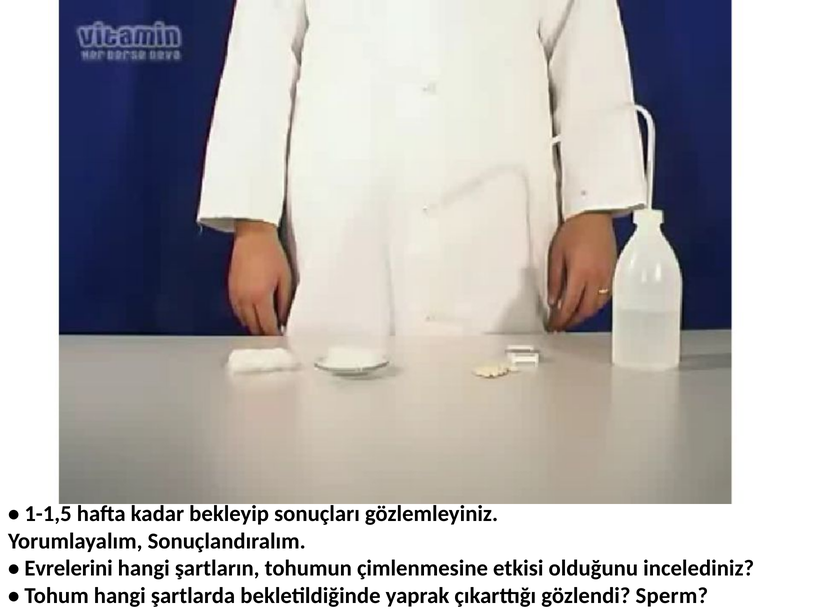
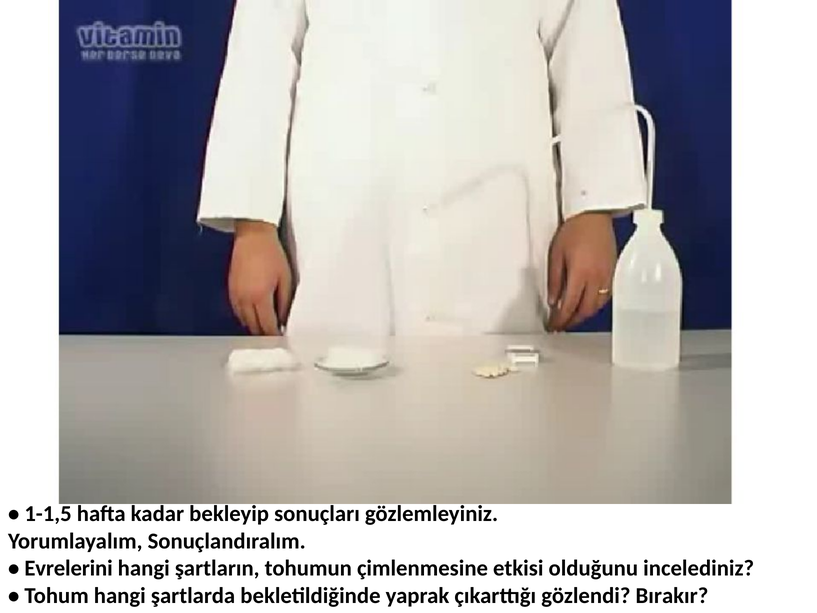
Sperm: Sperm -> Bırakır
